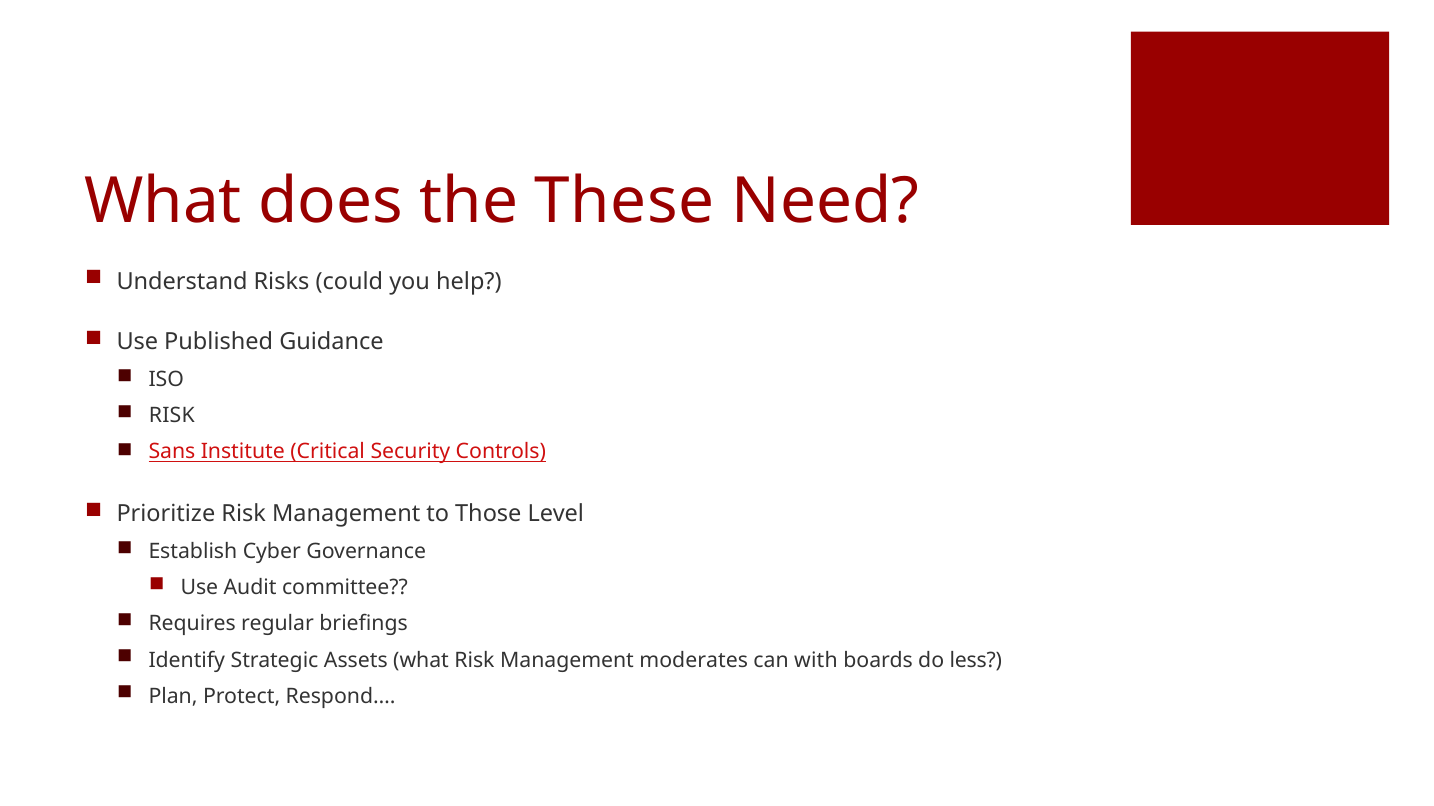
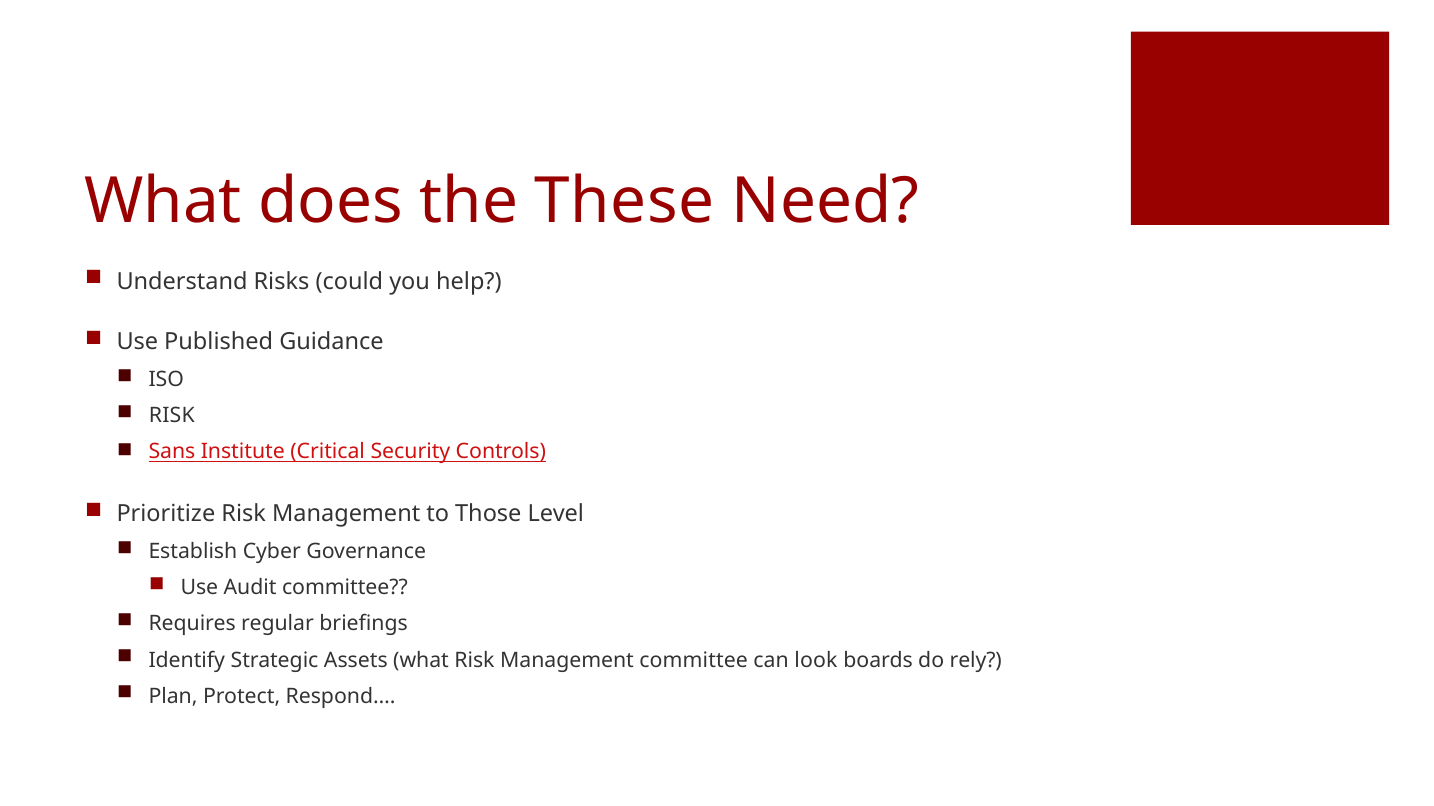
Management moderates: moderates -> committee
with: with -> look
less: less -> rely
